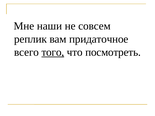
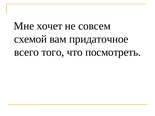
наши: наши -> хочет
реплик: реплик -> схемой
того underline: present -> none
